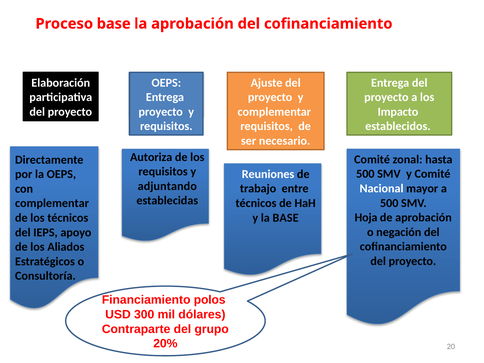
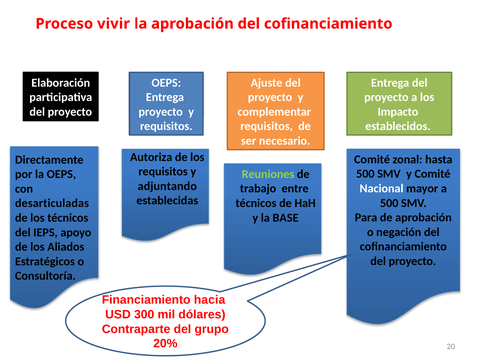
Proceso base: base -> vivir
Reuniones colour: white -> light green
complementar at (52, 203): complementar -> desarticuladas
Hoja: Hoja -> Para
polos: polos -> hacia
